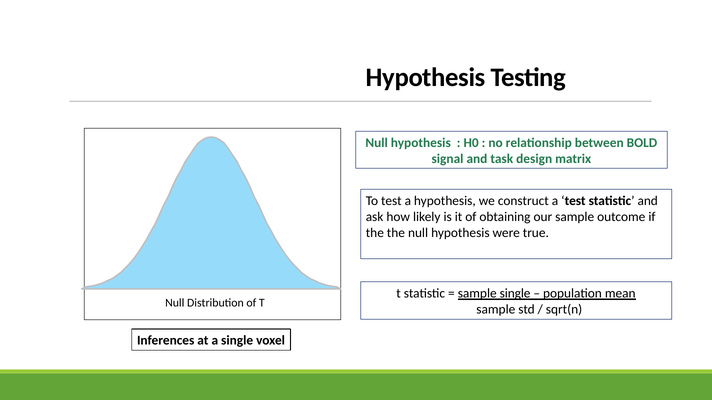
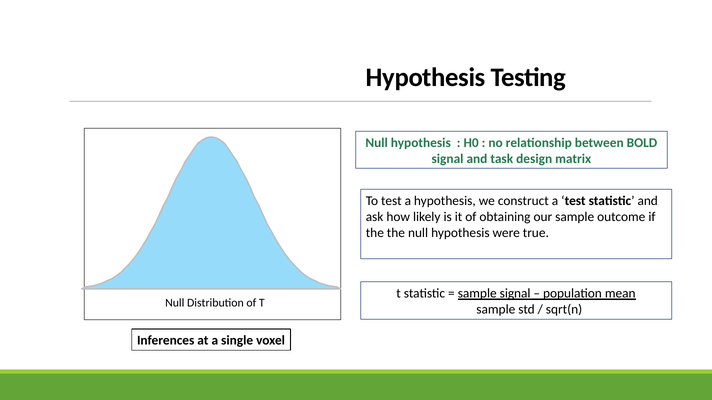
sample single: single -> signal
